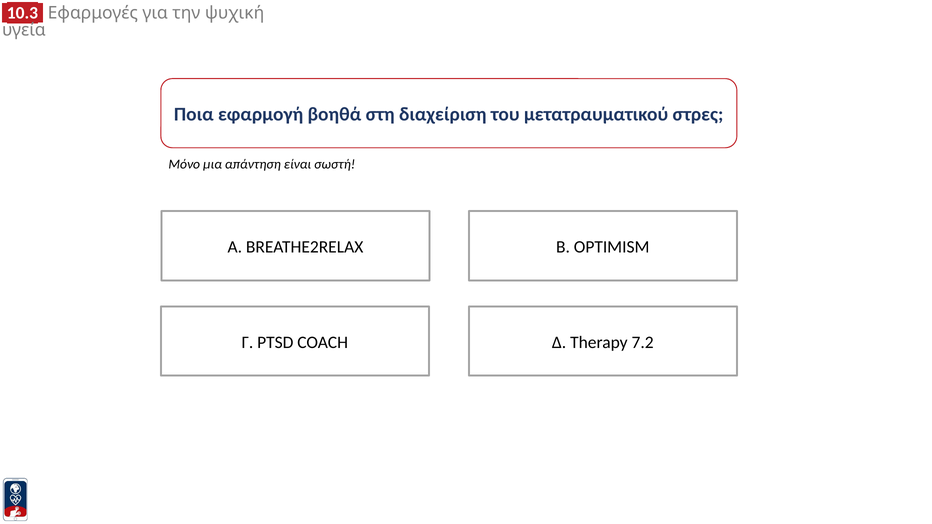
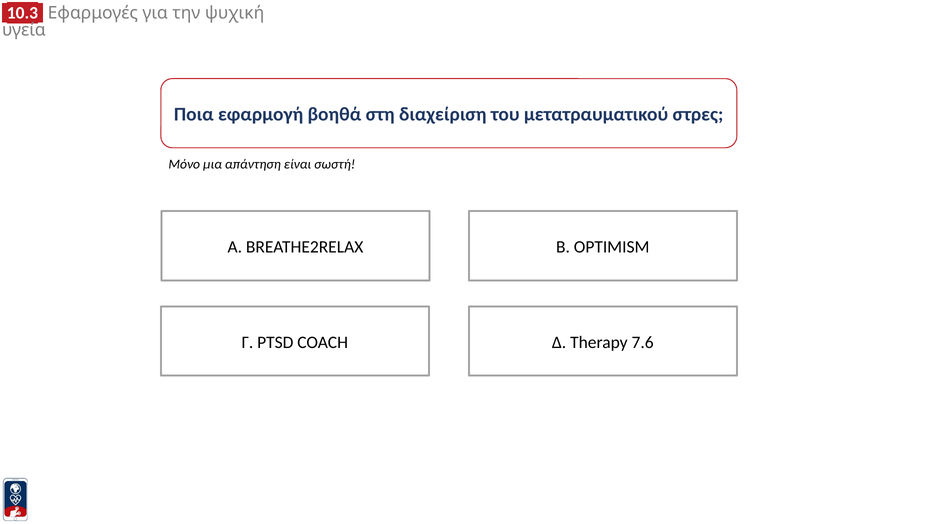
7.2: 7.2 -> 7.6
